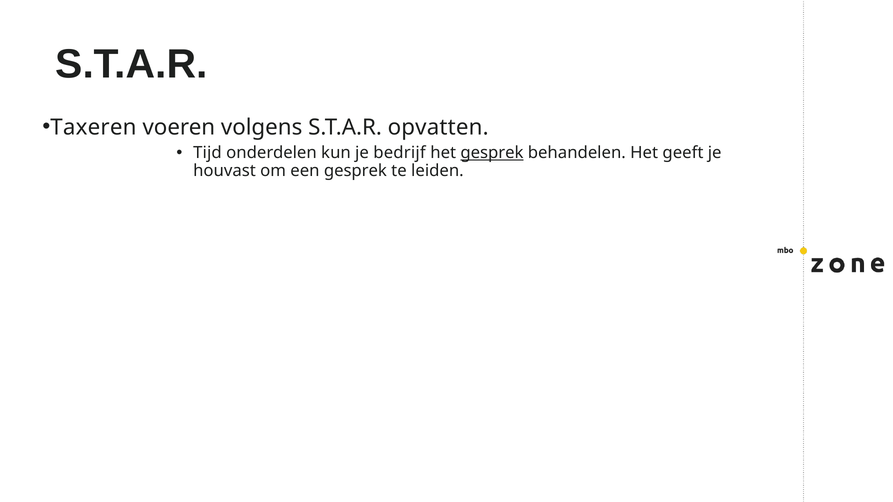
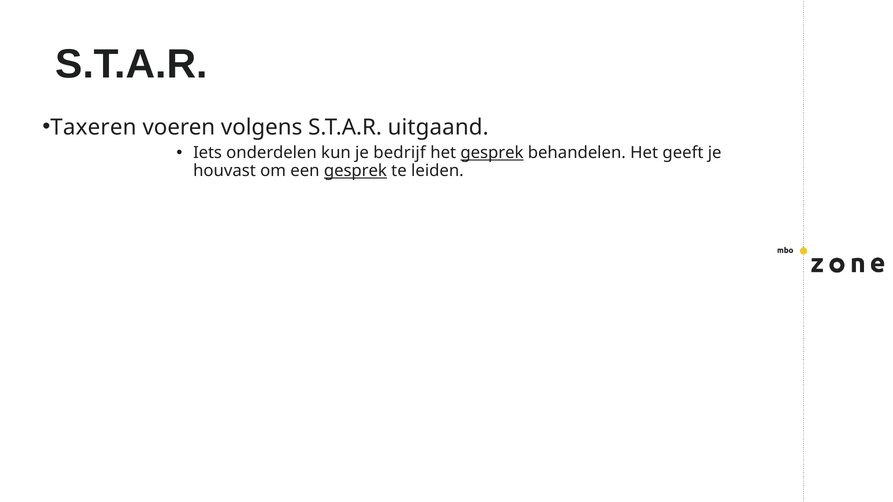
opvatten: opvatten -> uitgaand
Tijd: Tijd -> Iets
gesprek at (355, 171) underline: none -> present
